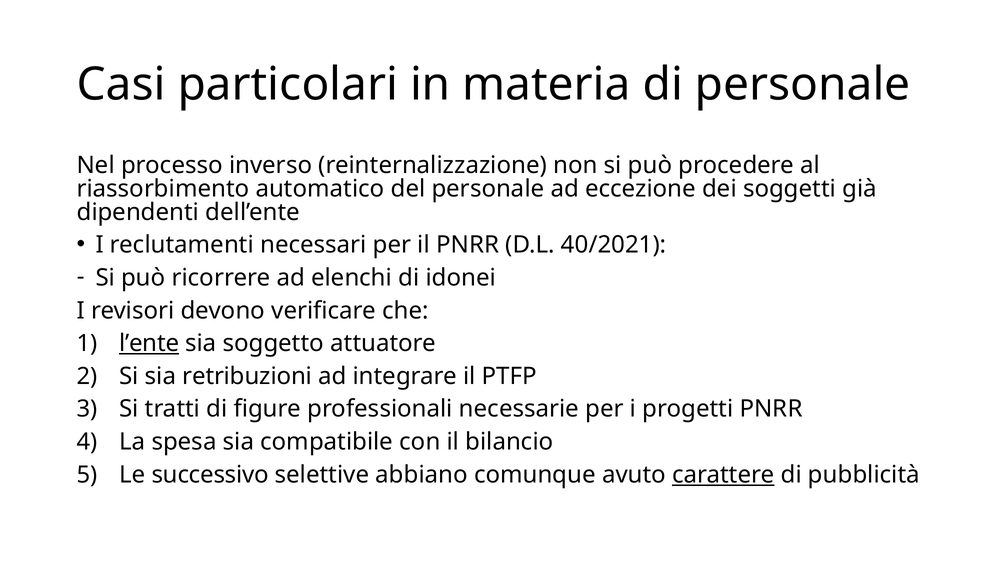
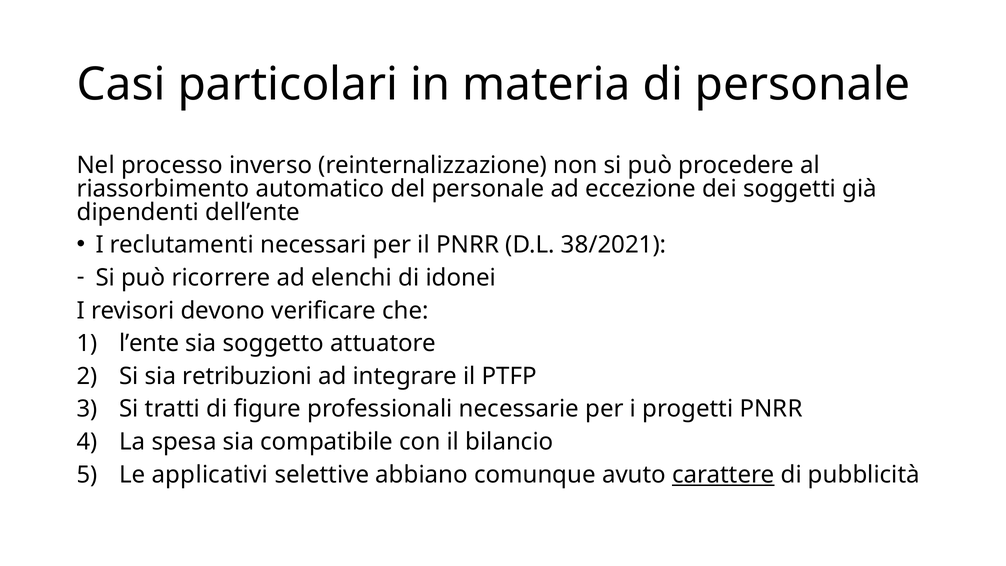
40/2021: 40/2021 -> 38/2021
l’ente underline: present -> none
successivo: successivo -> applicativi
